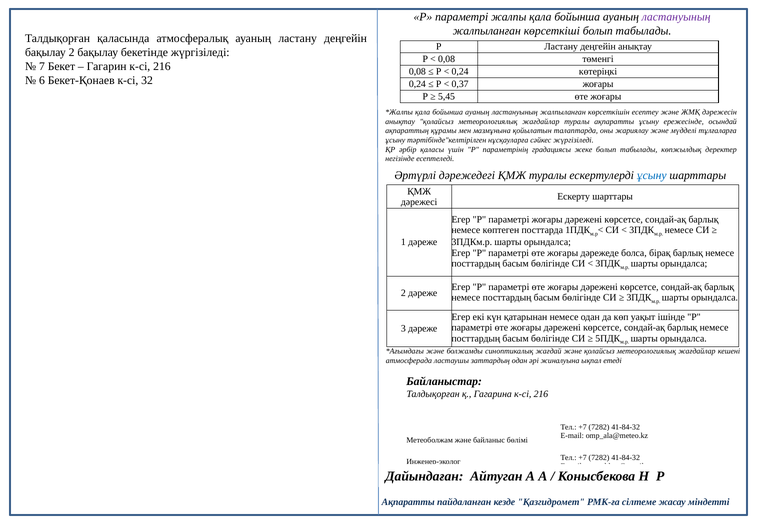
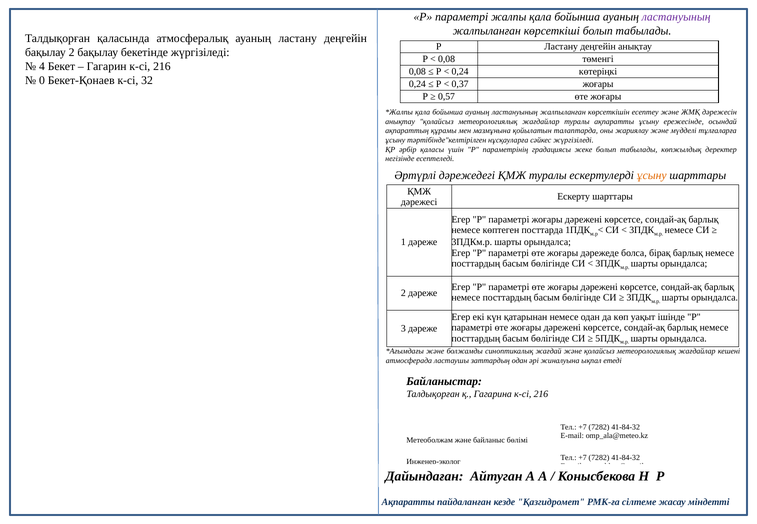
7: 7 -> 4
6: 6 -> 0
5,45: 5,45 -> 0,57
ұсыну at (652, 175) colour: blue -> orange
